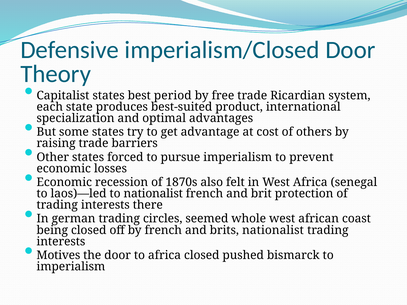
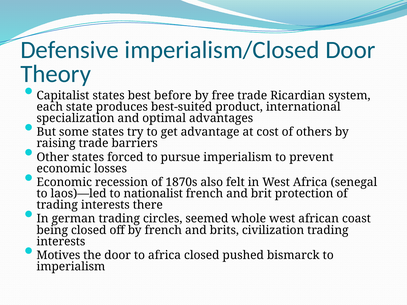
period: period -> before
brits nationalist: nationalist -> civilization
